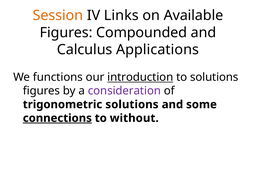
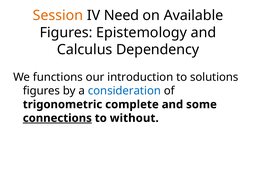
Links: Links -> Need
Compounded: Compounded -> Epistemology
Applications: Applications -> Dependency
introduction underline: present -> none
consideration colour: purple -> blue
trigonometric solutions: solutions -> complete
